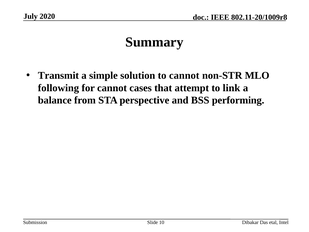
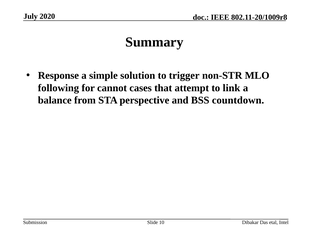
Transmit: Transmit -> Response
to cannot: cannot -> trigger
performing: performing -> countdown
